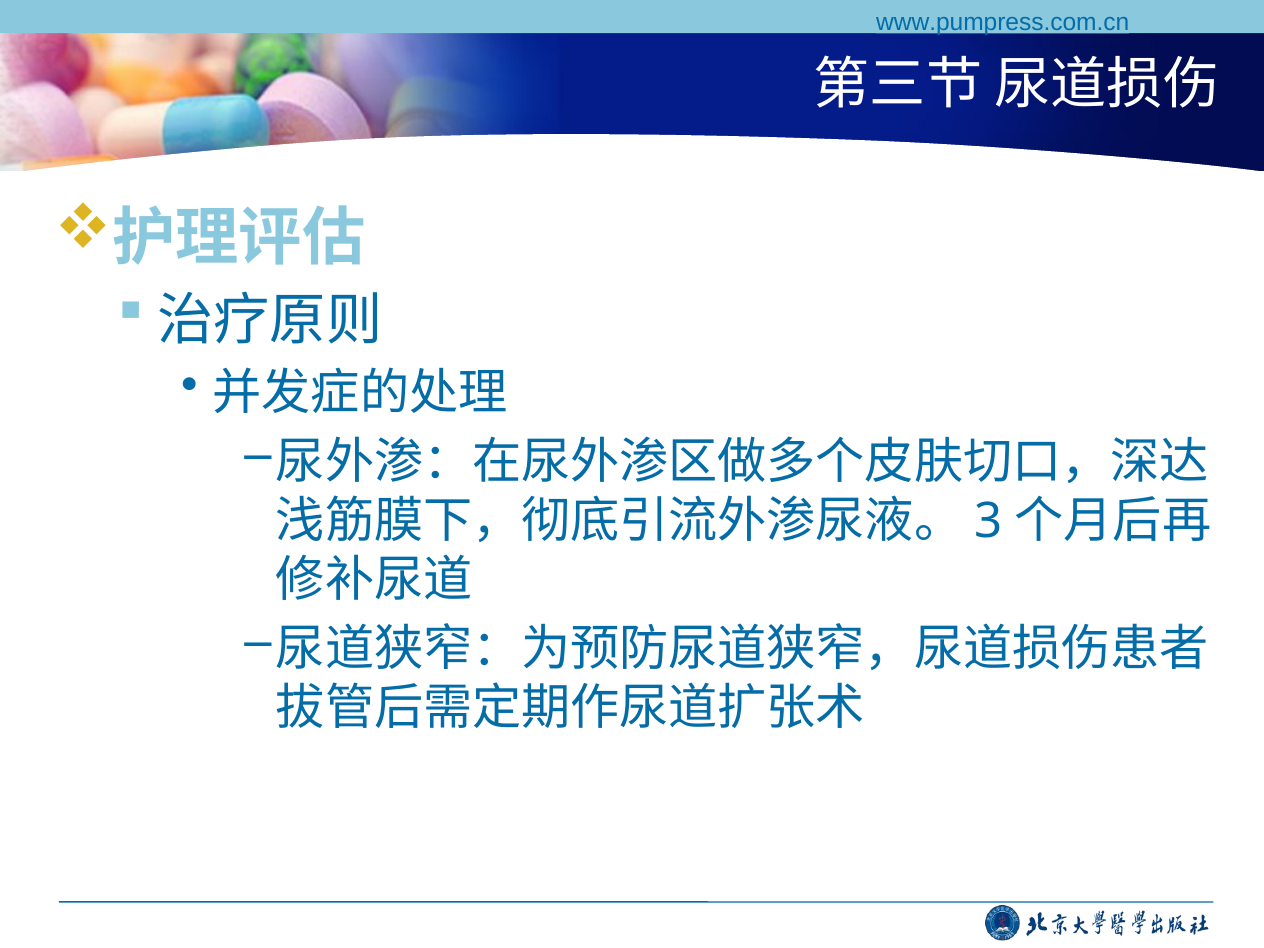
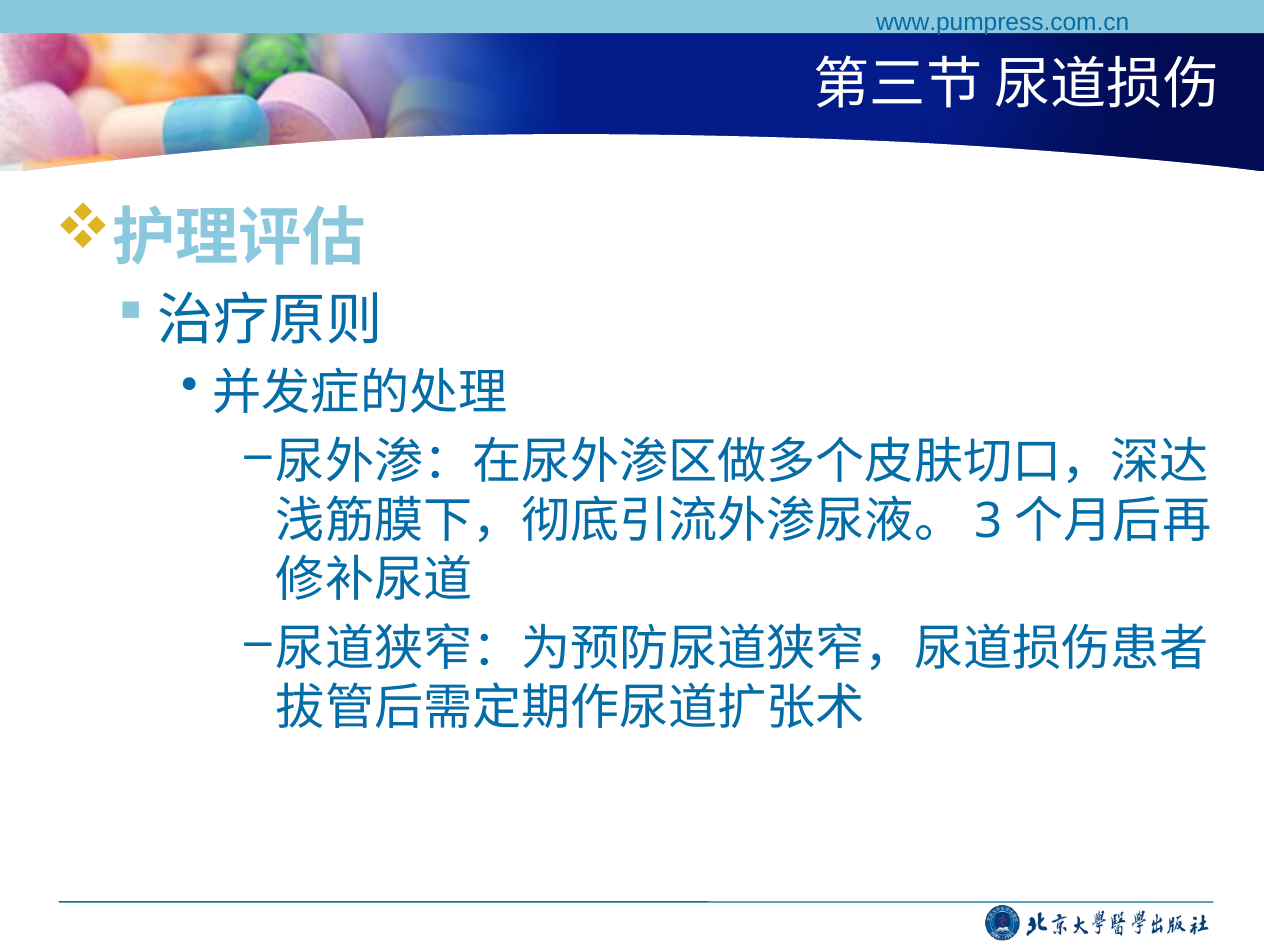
www.pumpress.com.cn underline: present -> none
